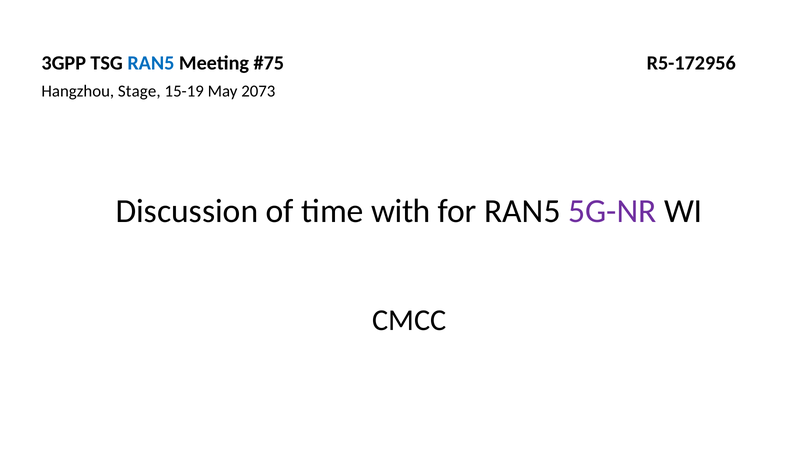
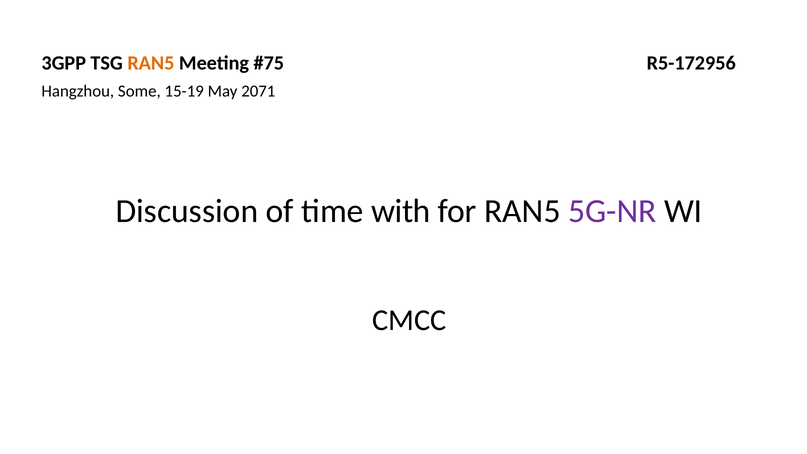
RAN5 at (151, 63) colour: blue -> orange
Stage: Stage -> Some
2073: 2073 -> 2071
